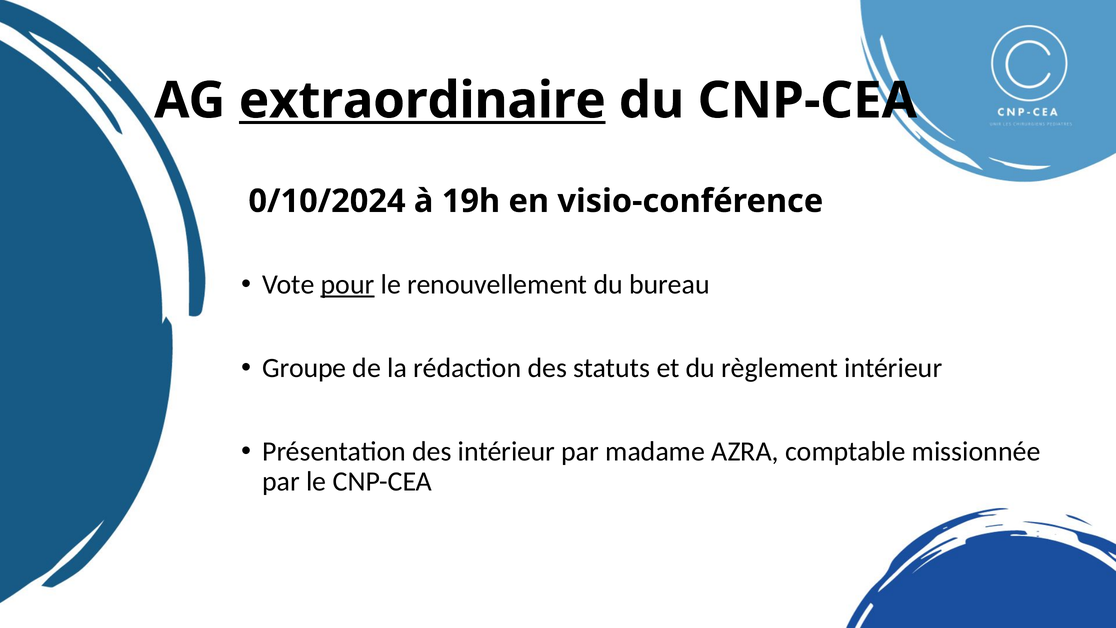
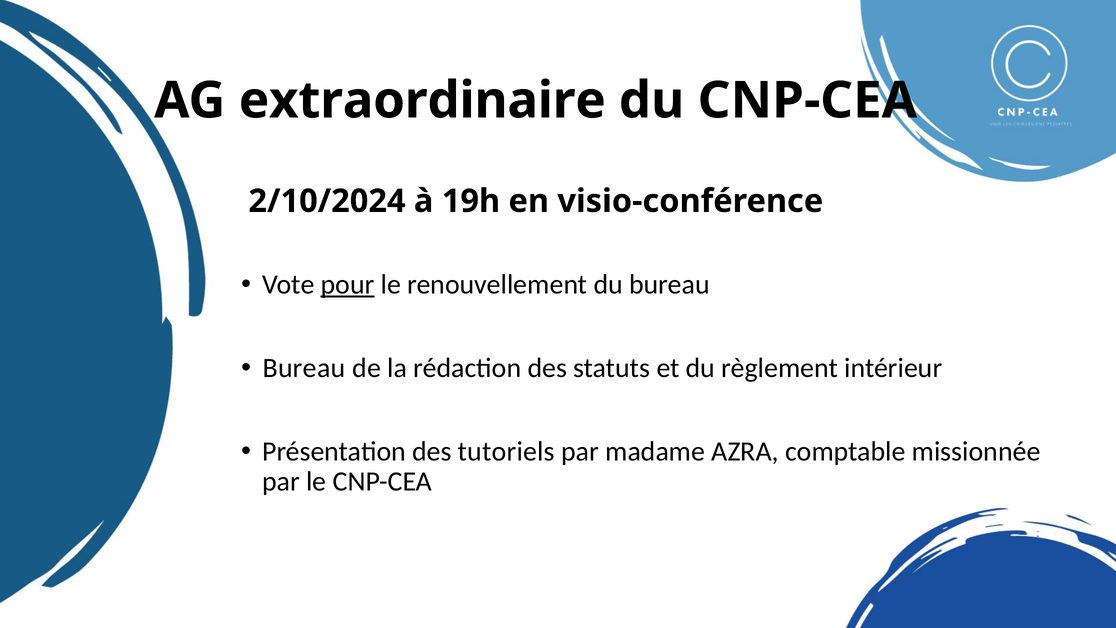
extraordinaire underline: present -> none
0/10/2024: 0/10/2024 -> 2/10/2024
Groupe at (304, 368): Groupe -> Bureau
des intérieur: intérieur -> tutoriels
